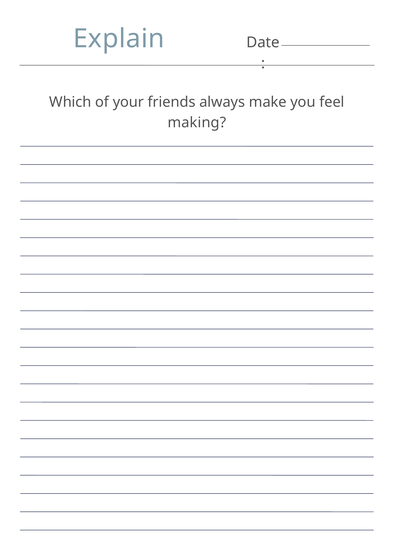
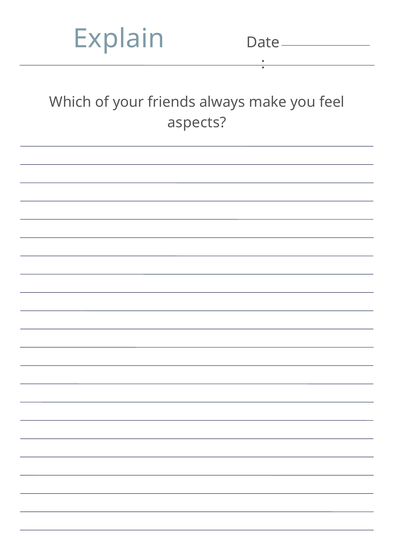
making: making -> aspects
